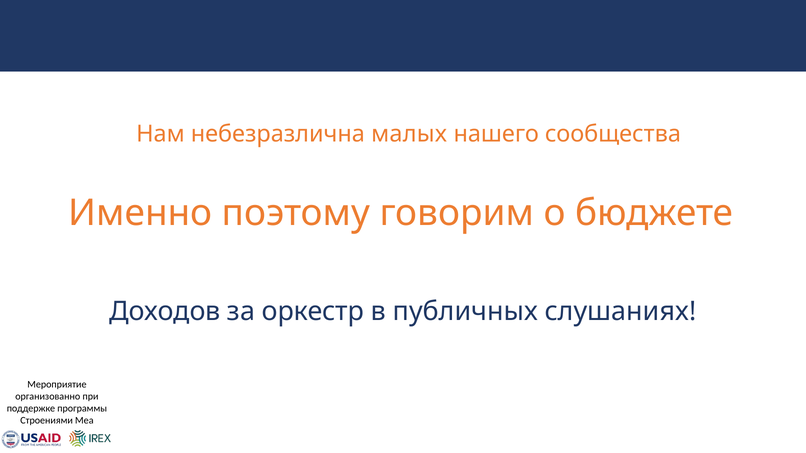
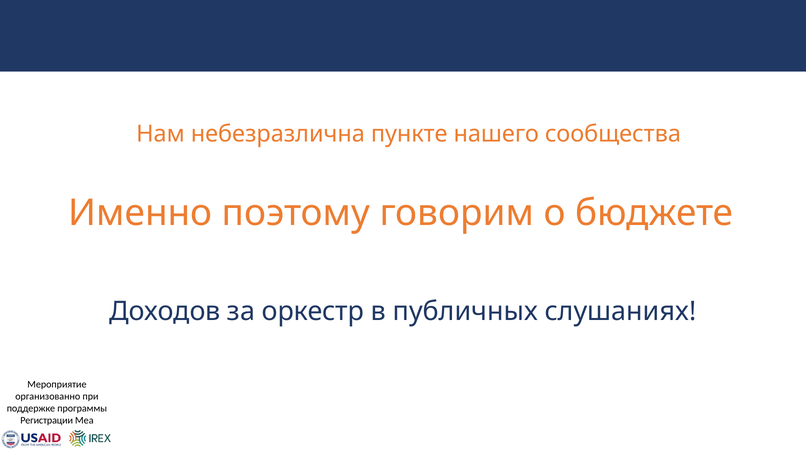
малых: малых -> пункте
Строениями: Строениями -> Регистрации
